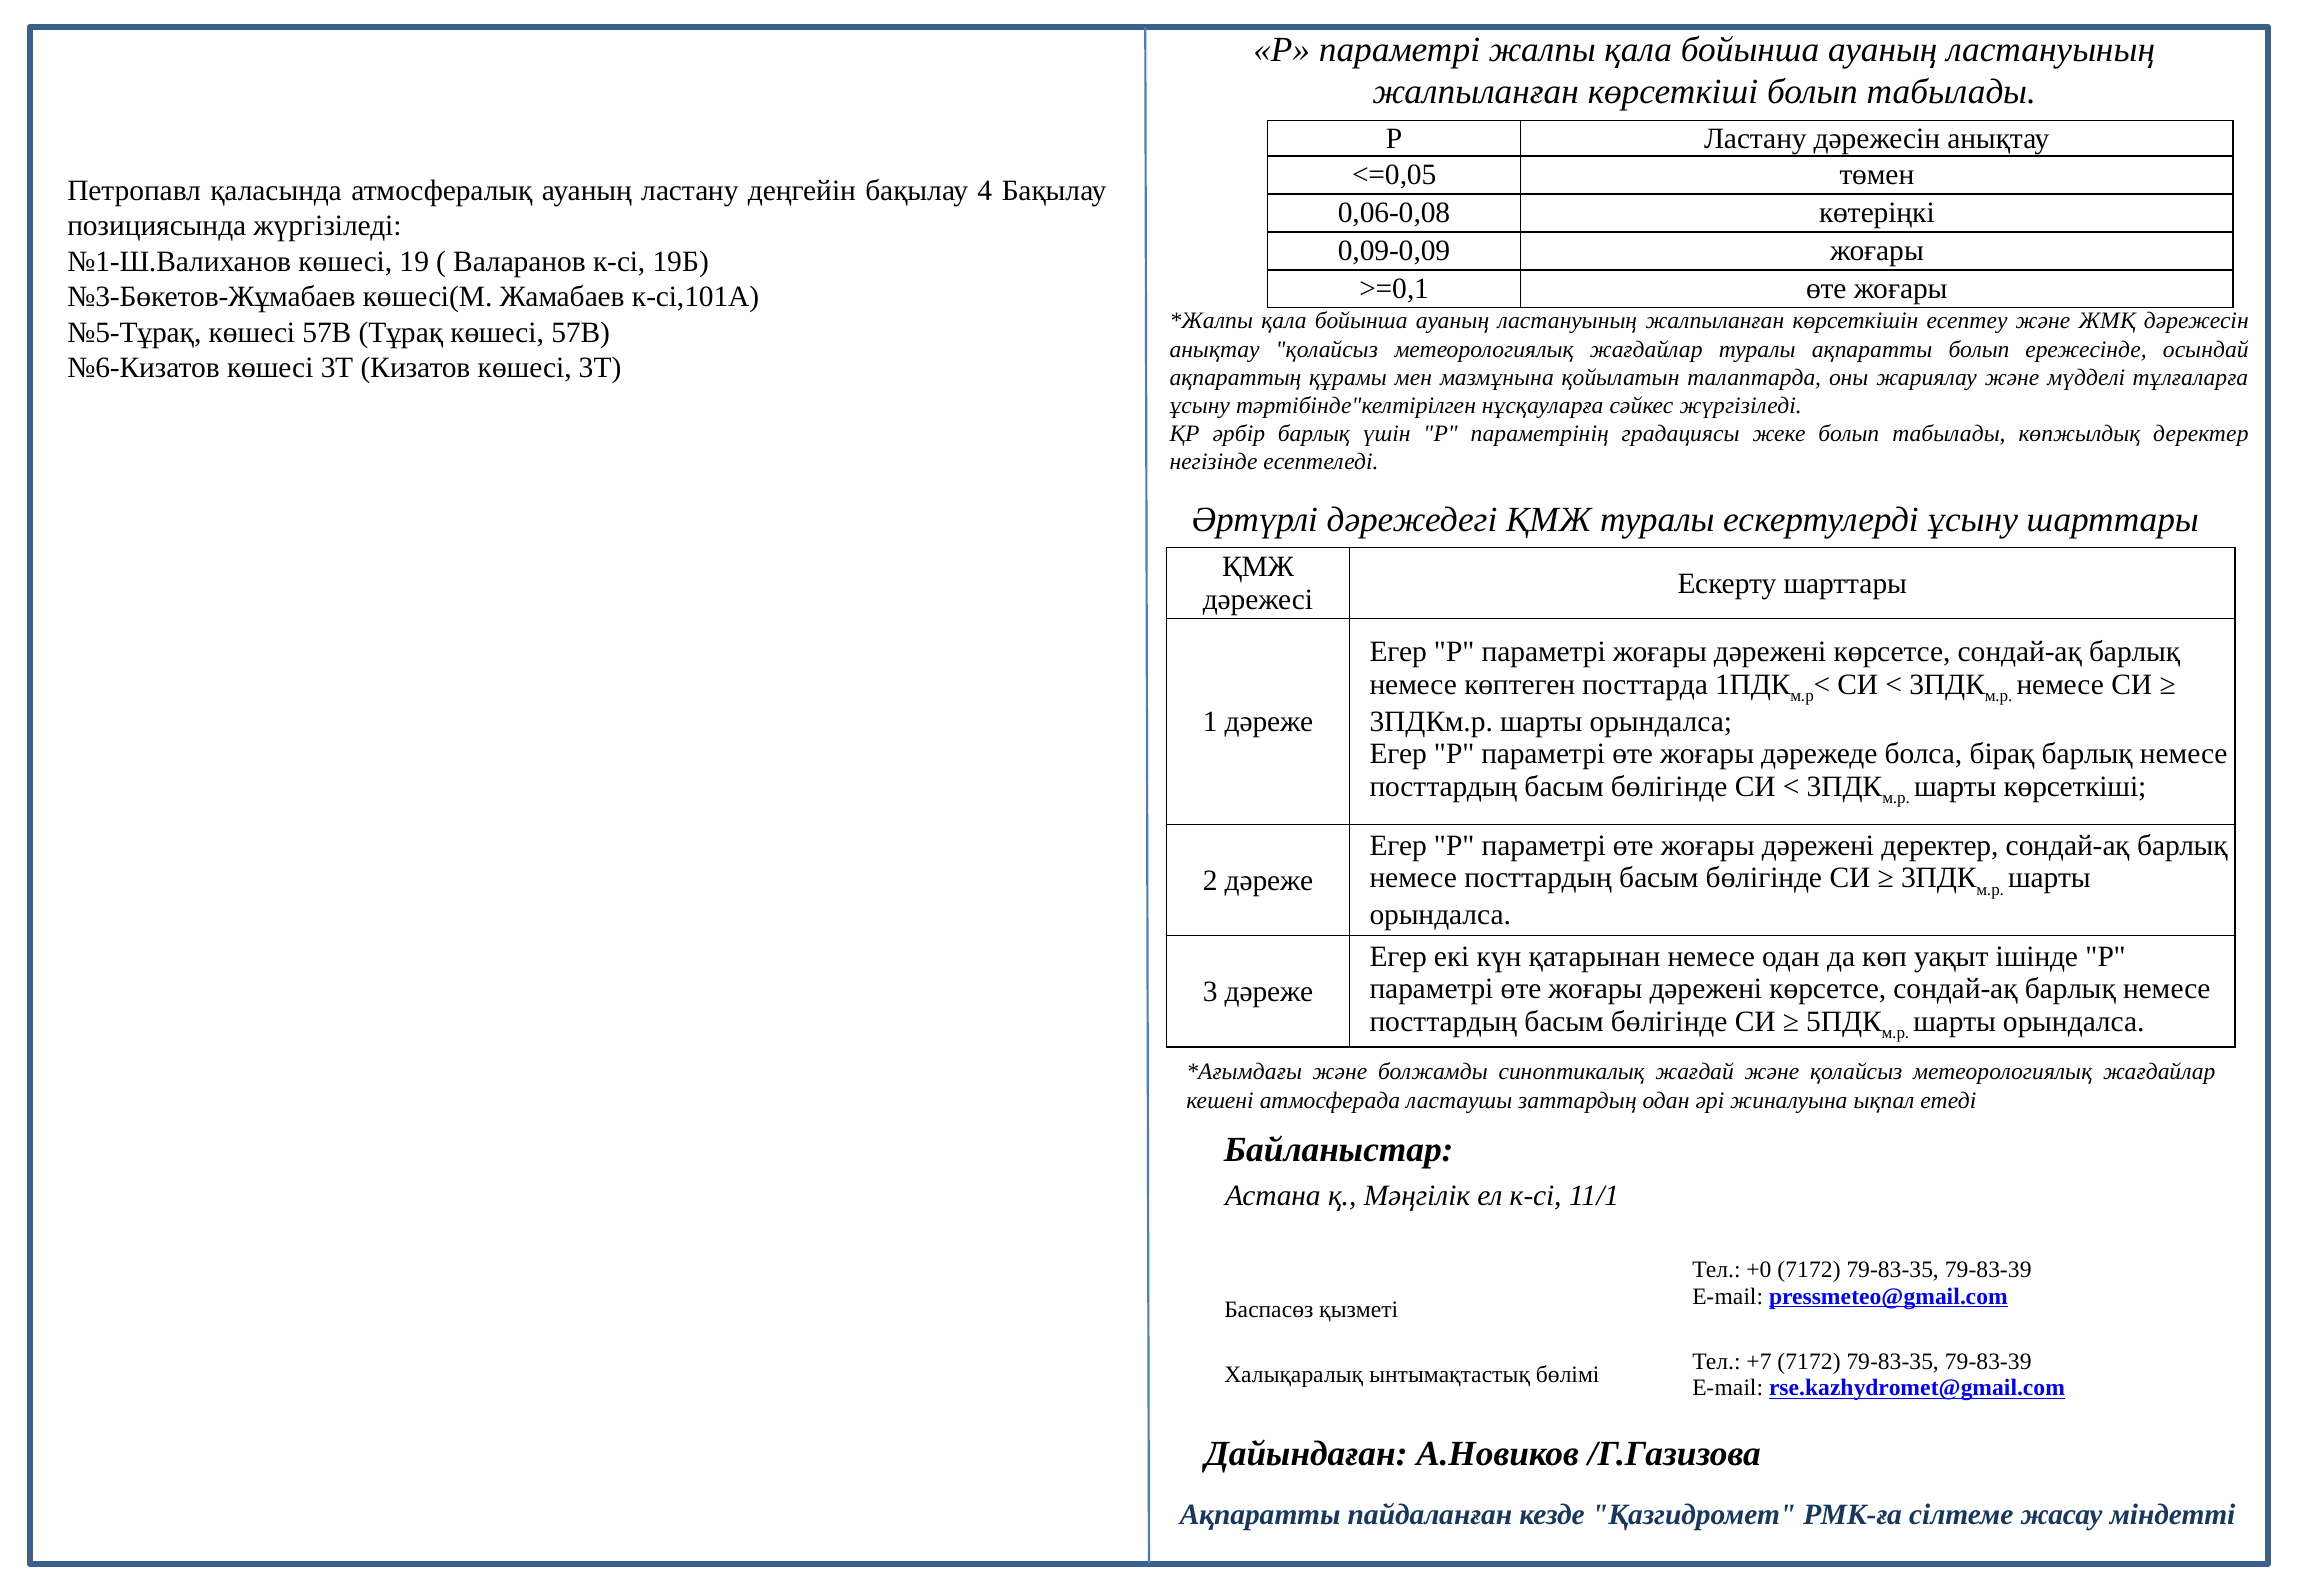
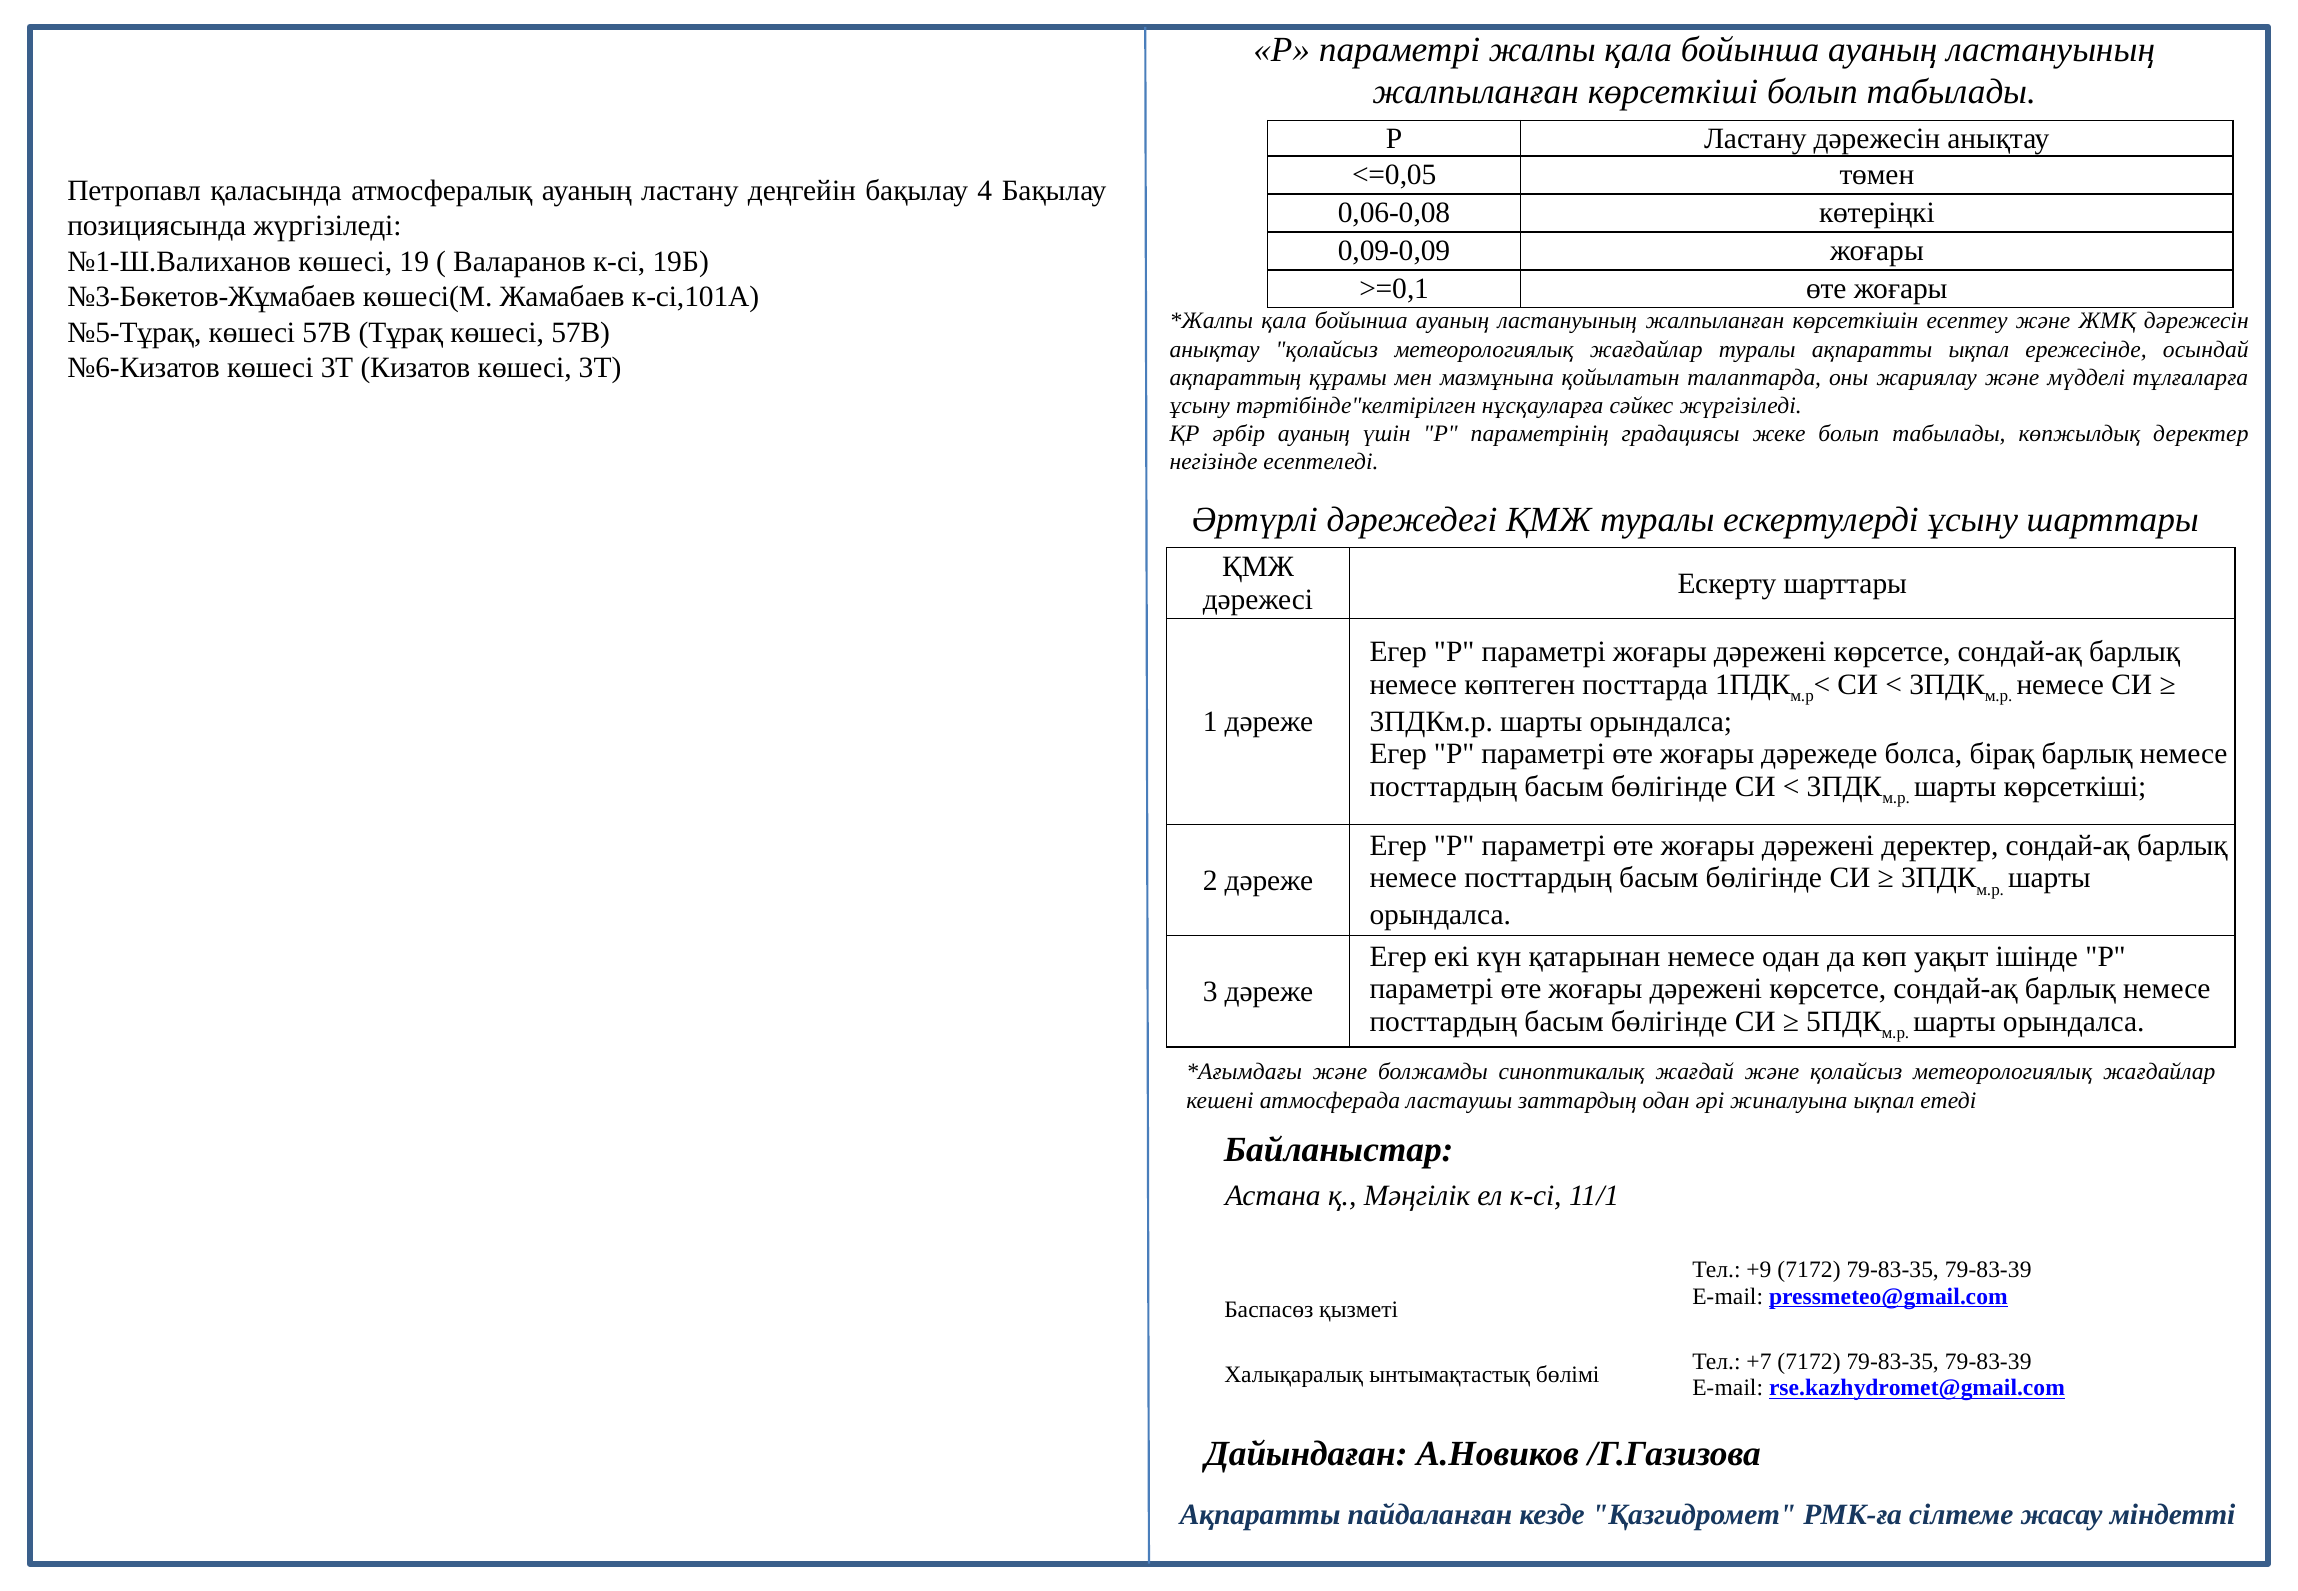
ақпаратты болып: болып -> ықпал
әрбір барлық: барлық -> ауаның
+0: +0 -> +9
